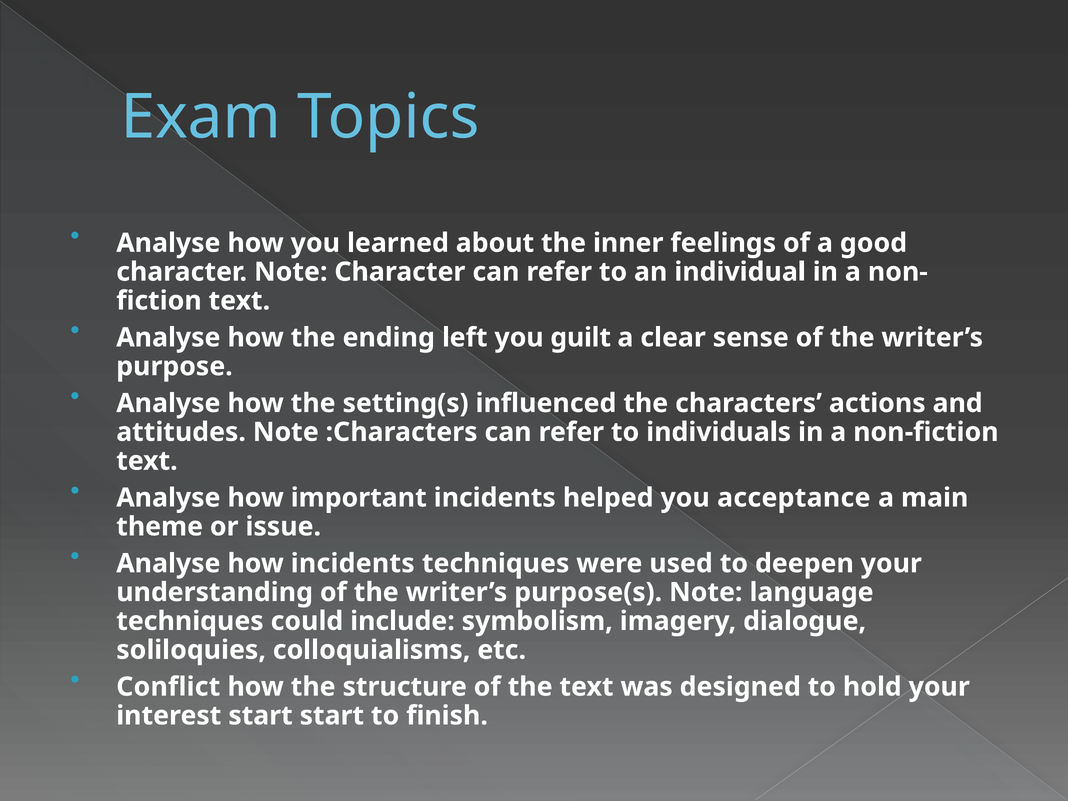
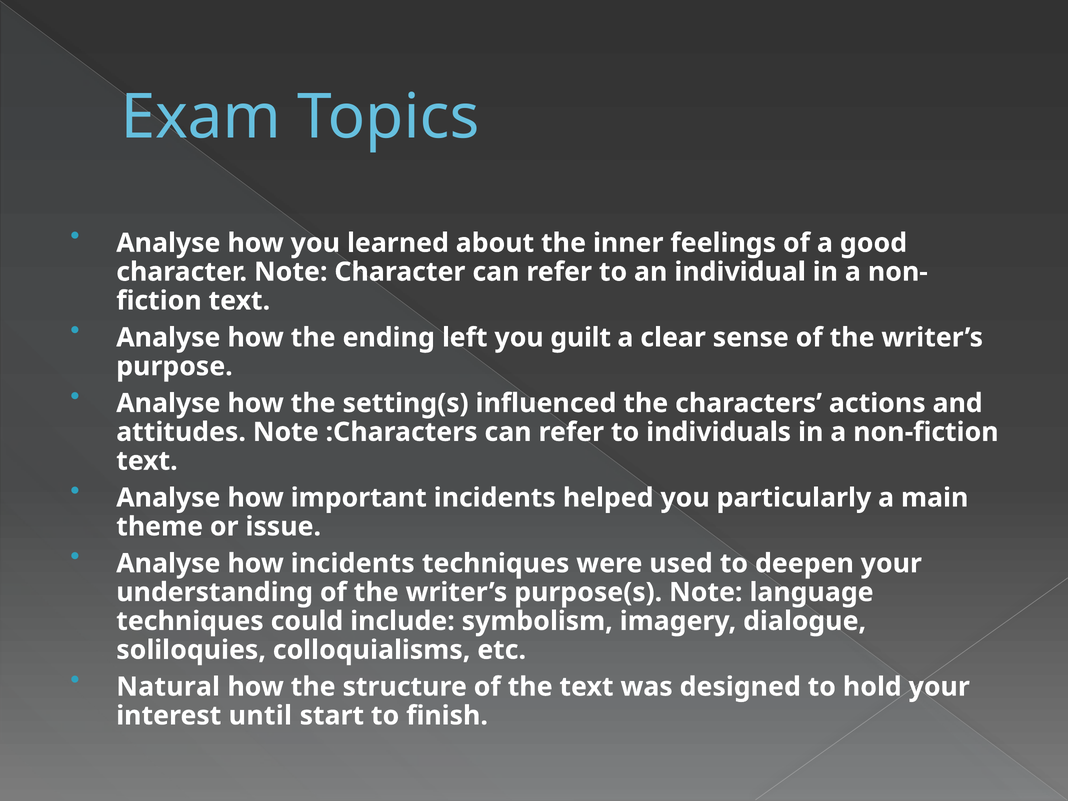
acceptance: acceptance -> particularly
Conflict: Conflict -> Natural
interest start: start -> until
